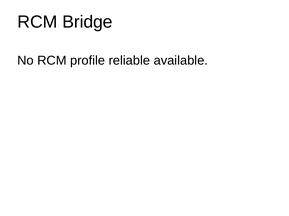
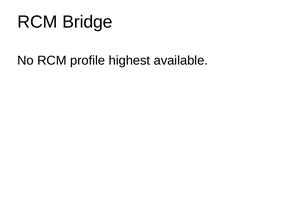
reliable: reliable -> highest
